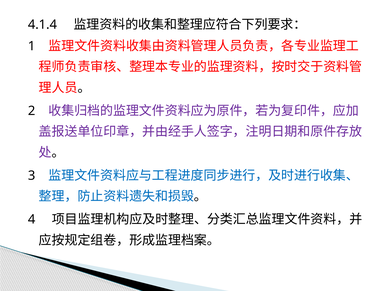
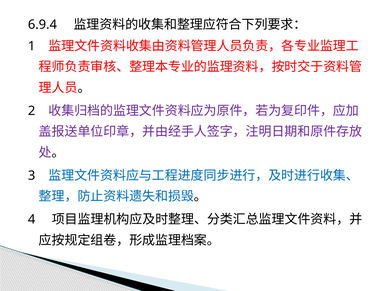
4.1.4: 4.1.4 -> 6.9.4
